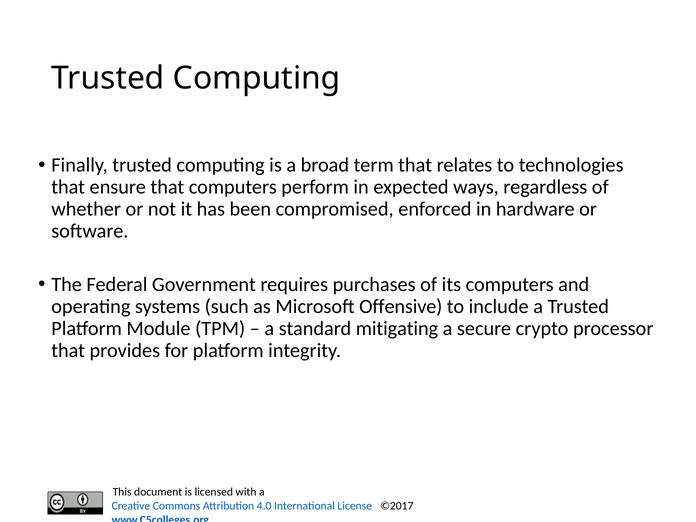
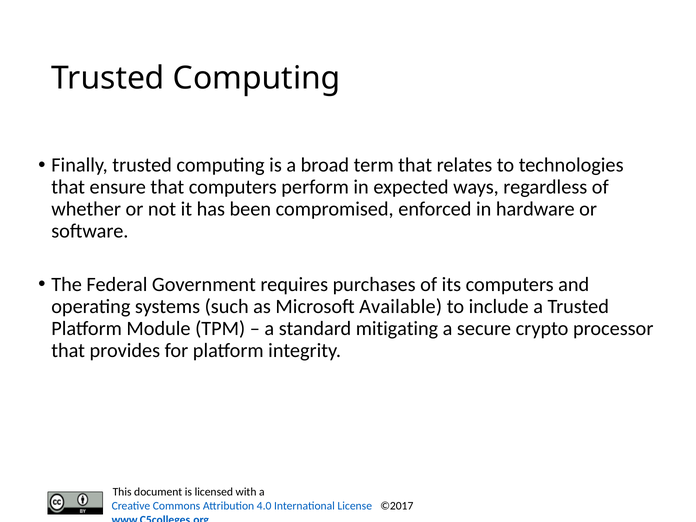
Offensive: Offensive -> Available
